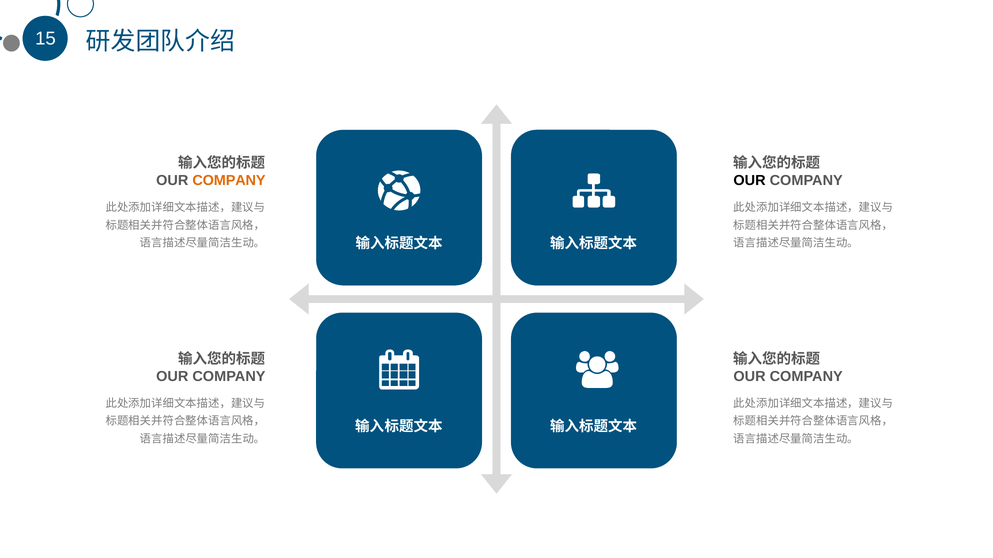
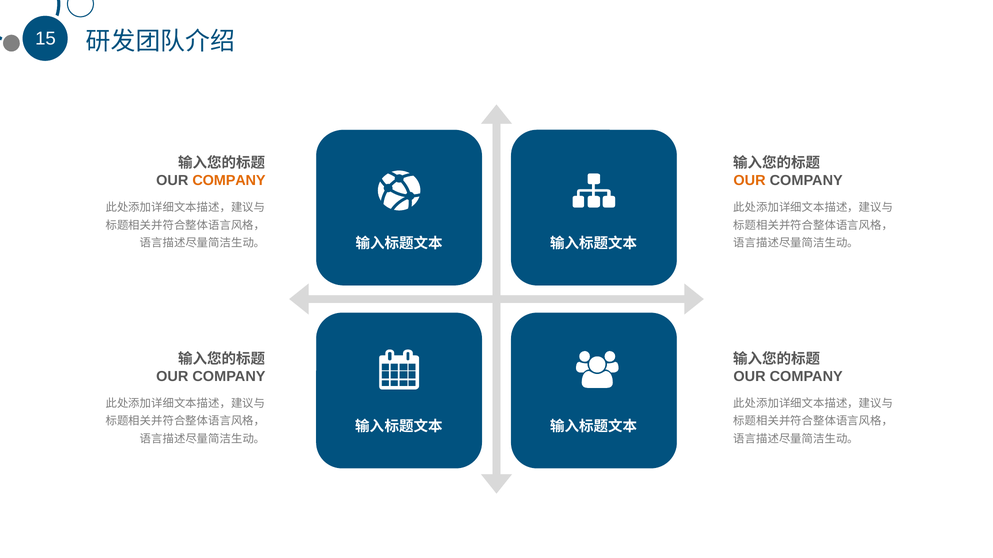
OUR at (750, 181) colour: black -> orange
